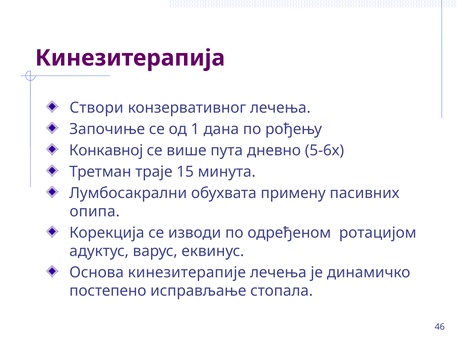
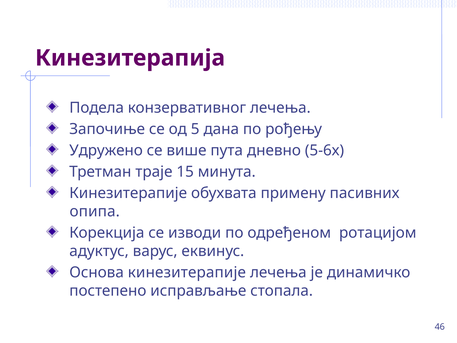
Створи: Створи -> Подела
1: 1 -> 5
Конкавној: Конкавној -> Удружено
Лумбосакрални at (128, 193): Лумбосакрални -> Кинезитерапије
